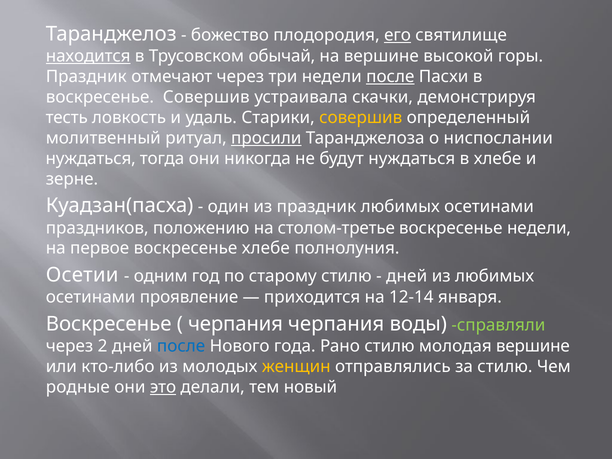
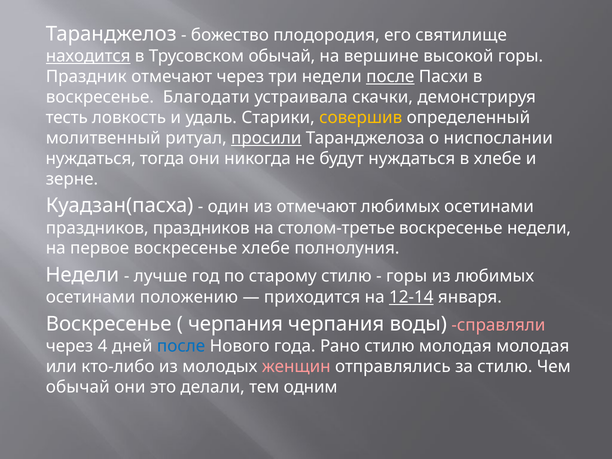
его underline: present -> none
воскресенье Совершив: Совершив -> Благодати
из праздник: праздник -> отмечают
праздников положению: положению -> праздников
Осетии at (82, 275): Осетии -> Недели
одним: одним -> лучше
дней at (407, 276): дней -> горы
проявление: проявление -> положению
12-14 underline: none -> present
справляли colour: light green -> pink
2: 2 -> 4
молодая вершине: вершине -> молодая
женщин colour: yellow -> pink
родные at (78, 387): родные -> обычай
это underline: present -> none
новый: новый -> одним
